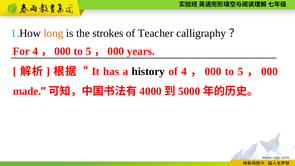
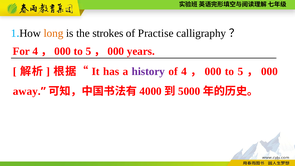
Teacher: Teacher -> Practise
history colour: black -> purple
made: made -> away
